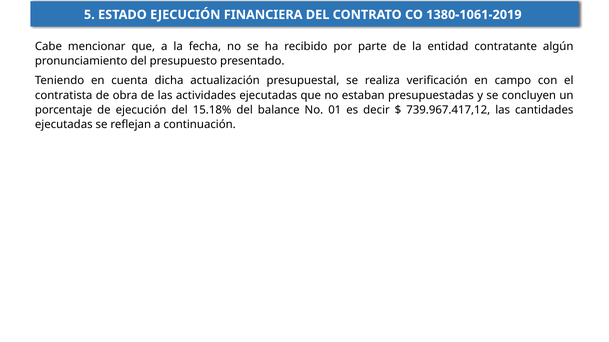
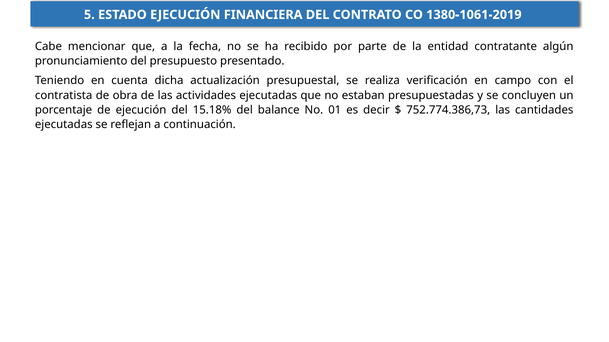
739.967.417,12: 739.967.417,12 -> 752.774.386,73
